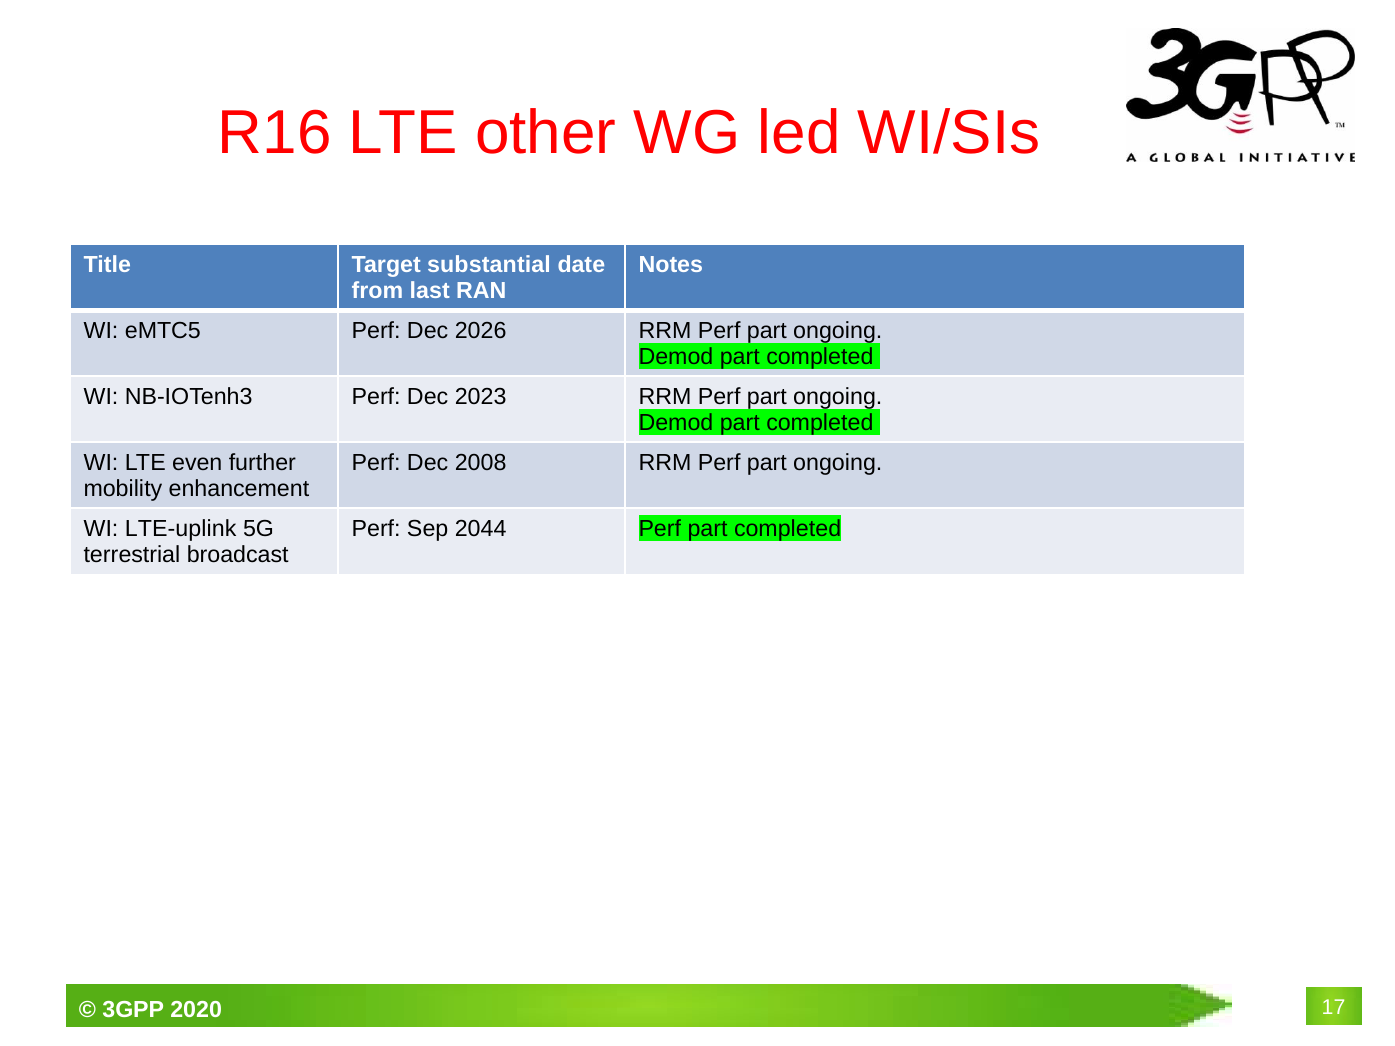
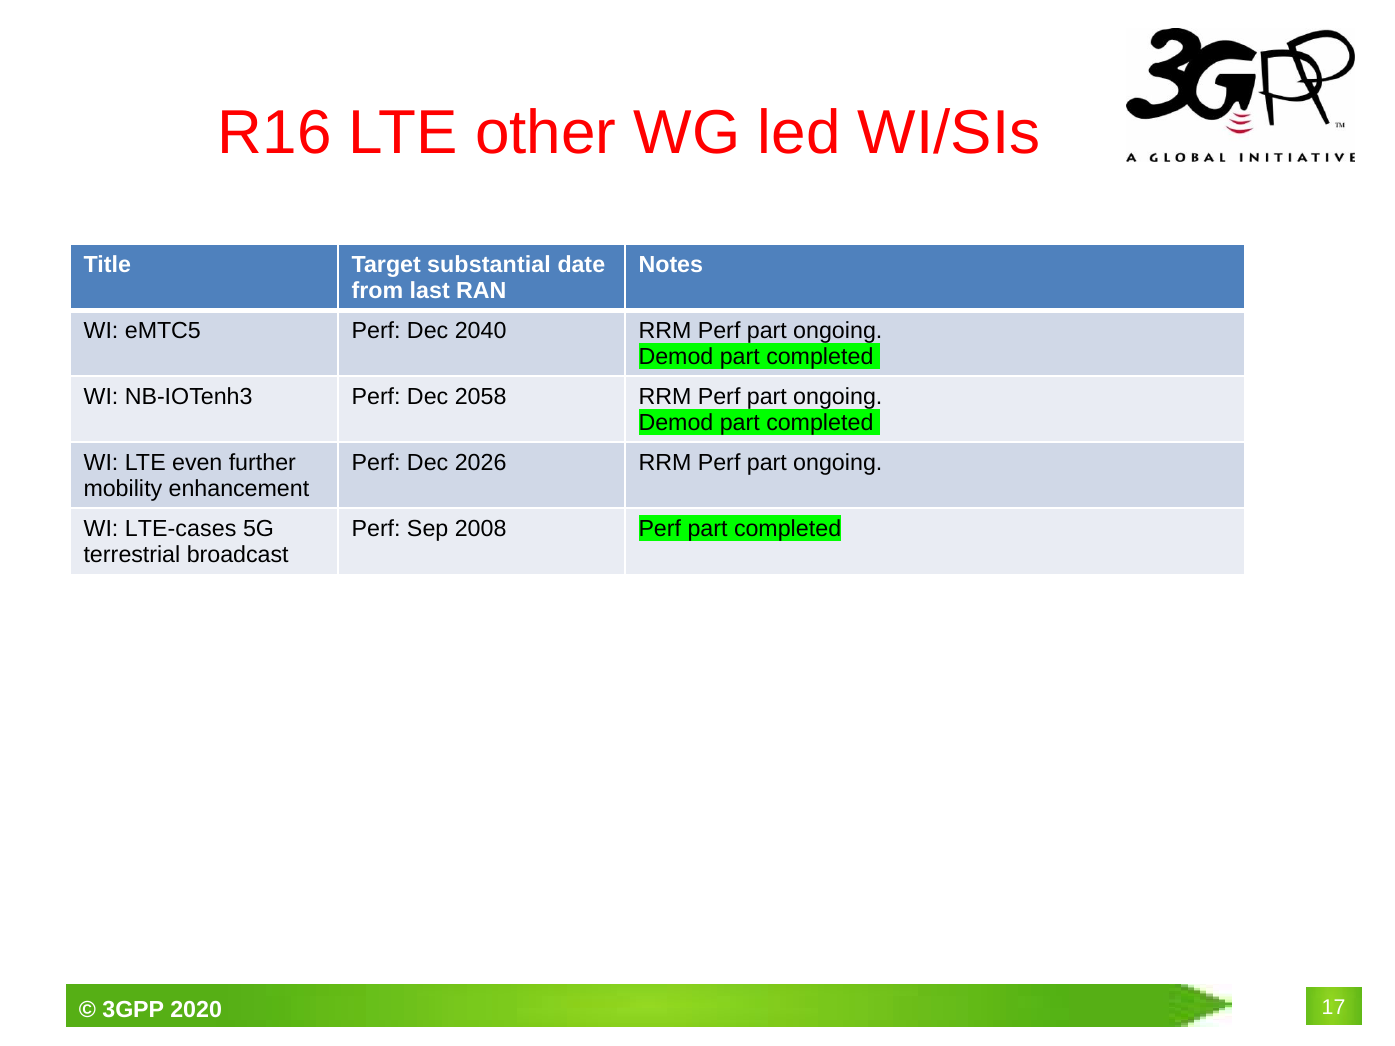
2026: 2026 -> 2040
2023: 2023 -> 2058
2008: 2008 -> 2026
LTE-uplink: LTE-uplink -> LTE-cases
2044: 2044 -> 2008
